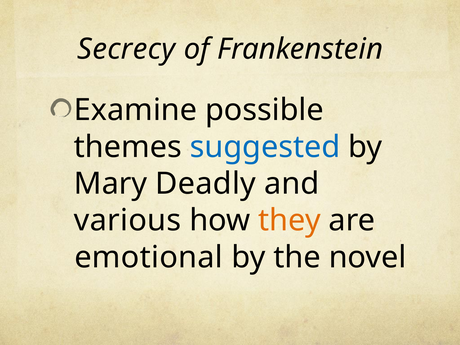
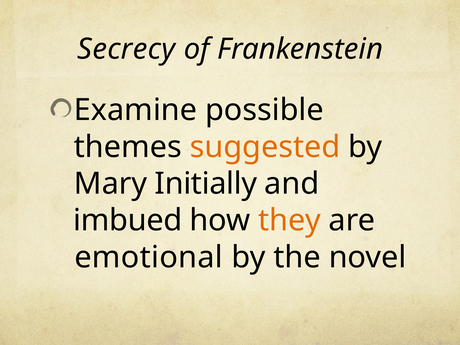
suggested colour: blue -> orange
Deadly: Deadly -> Initially
various: various -> imbued
